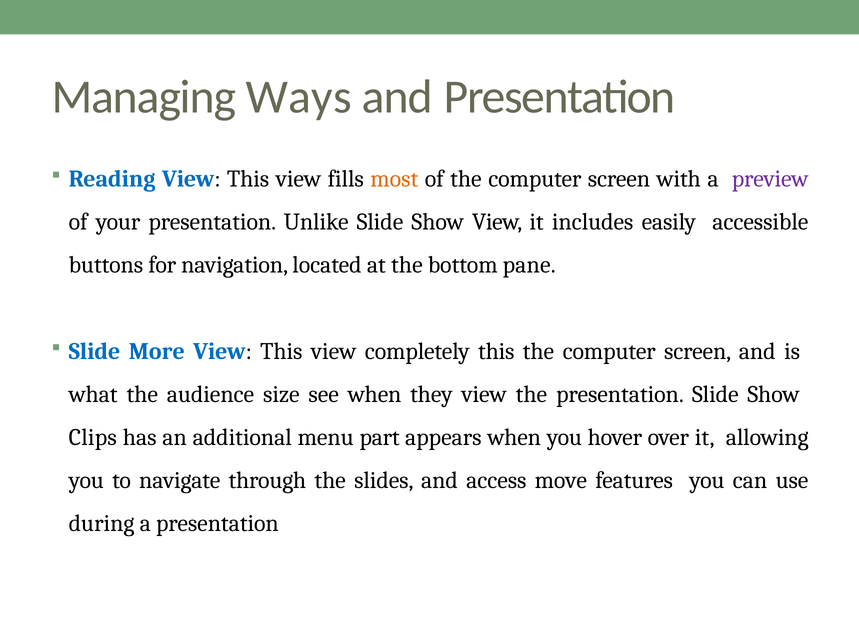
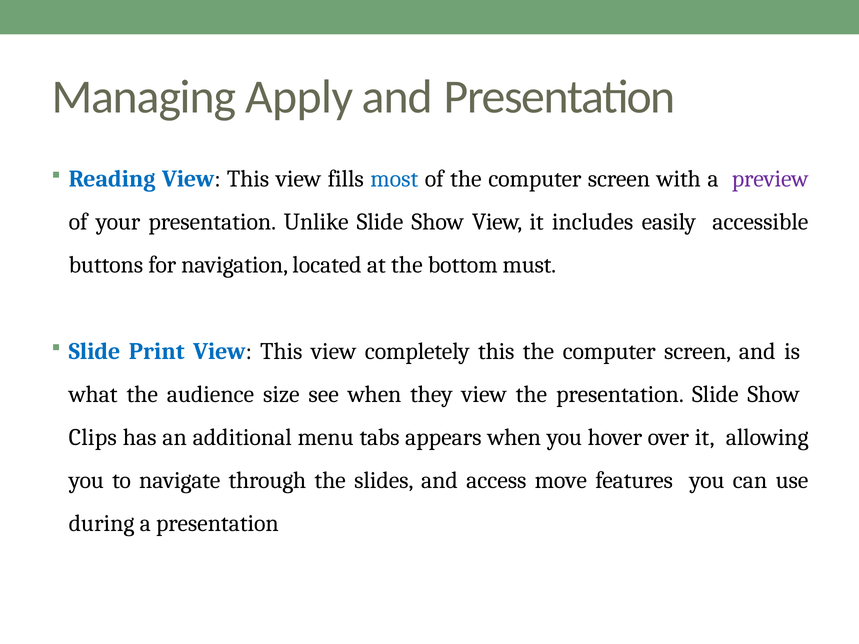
Ways: Ways -> Apply
most colour: orange -> blue
pane: pane -> must
More: More -> Print
part: part -> tabs
